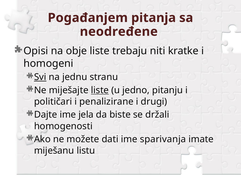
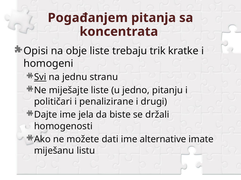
neodređene: neodređene -> koncentrata
niti: niti -> trik
liste at (100, 91) underline: present -> none
sparivanja: sparivanja -> alternative
